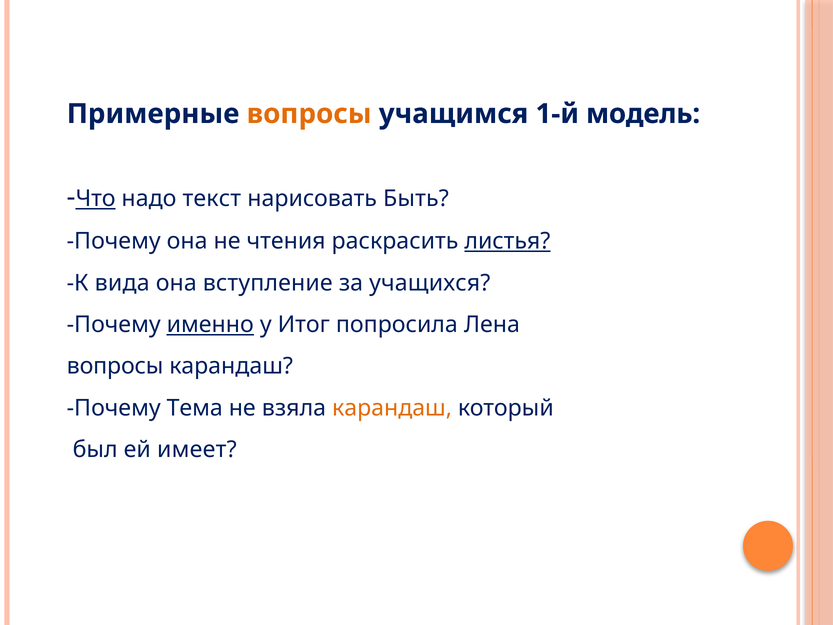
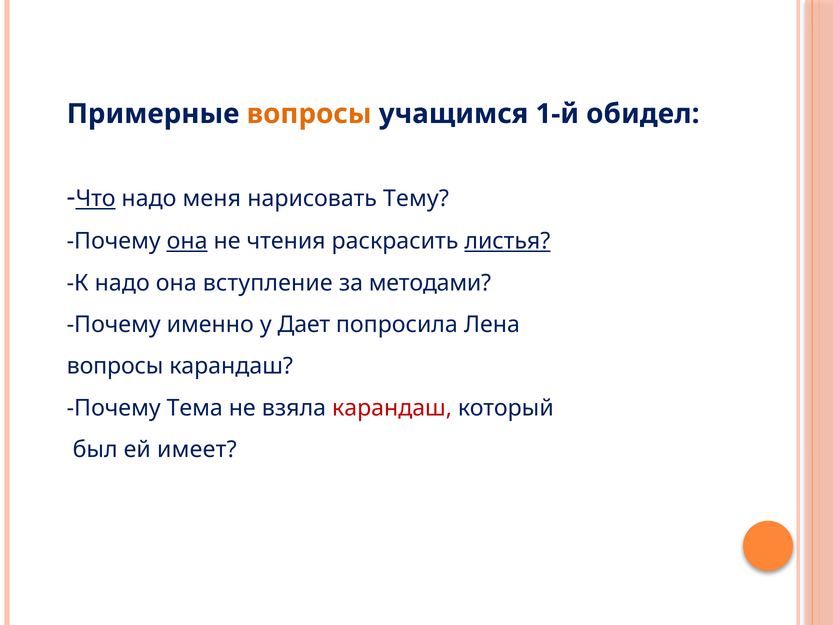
модель: модель -> обидел
текст: текст -> меня
Быть: Быть -> Тему
она at (187, 241) underline: none -> present
К вида: вида -> надо
учащихся: учащихся -> методами
именно underline: present -> none
Итог: Итог -> Дает
карандаш at (392, 408) colour: orange -> red
